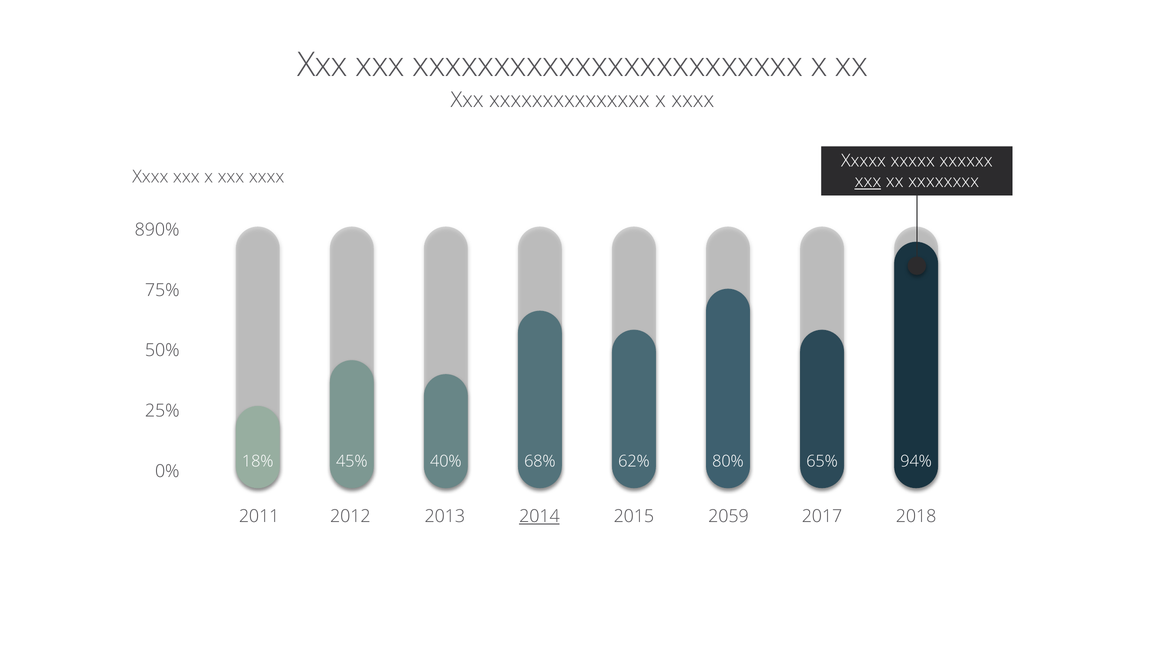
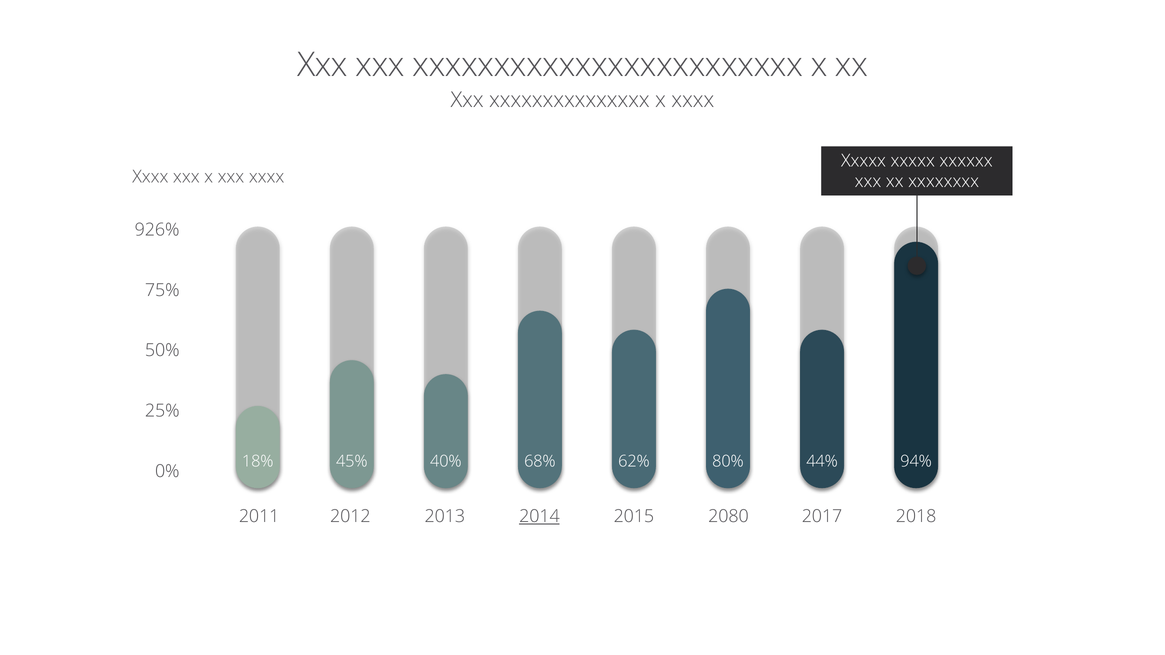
xxx at (868, 181) underline: present -> none
890%: 890% -> 926%
65%: 65% -> 44%
2059: 2059 -> 2080
